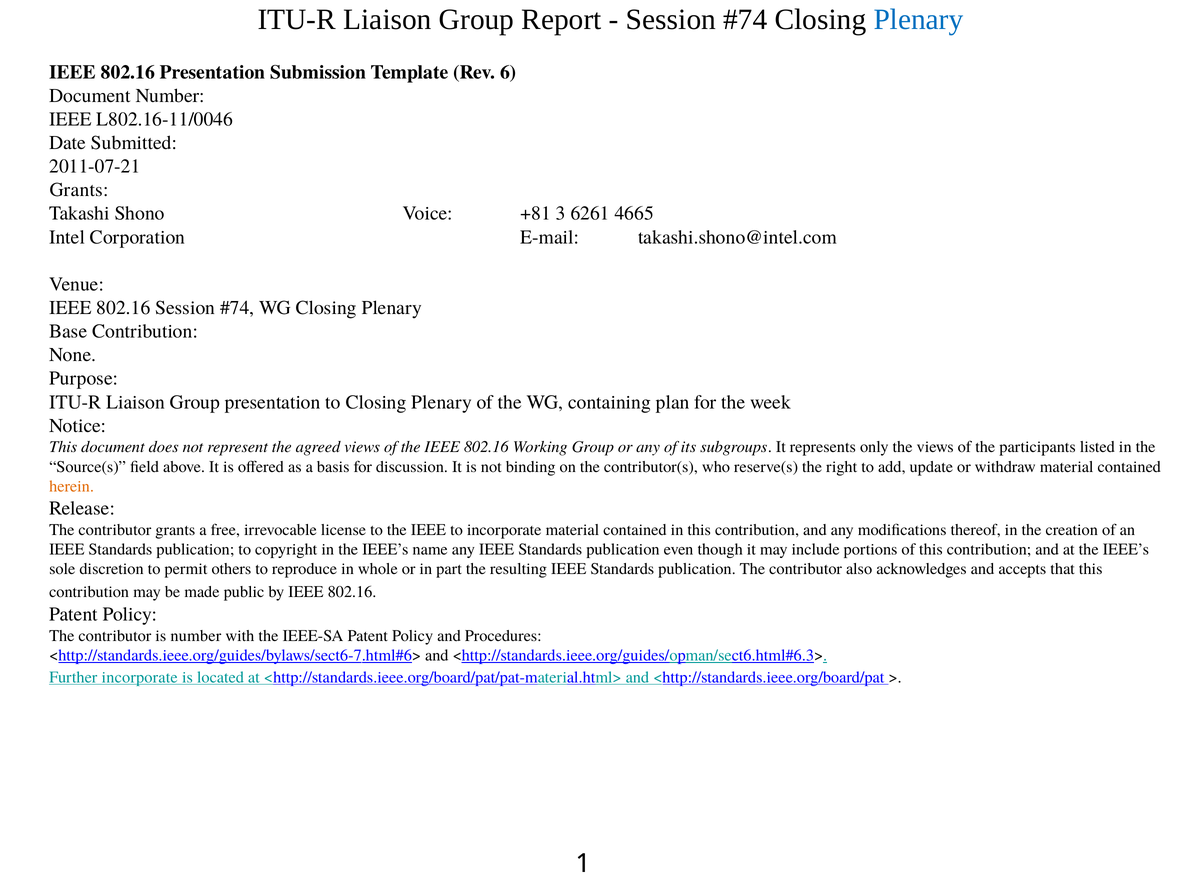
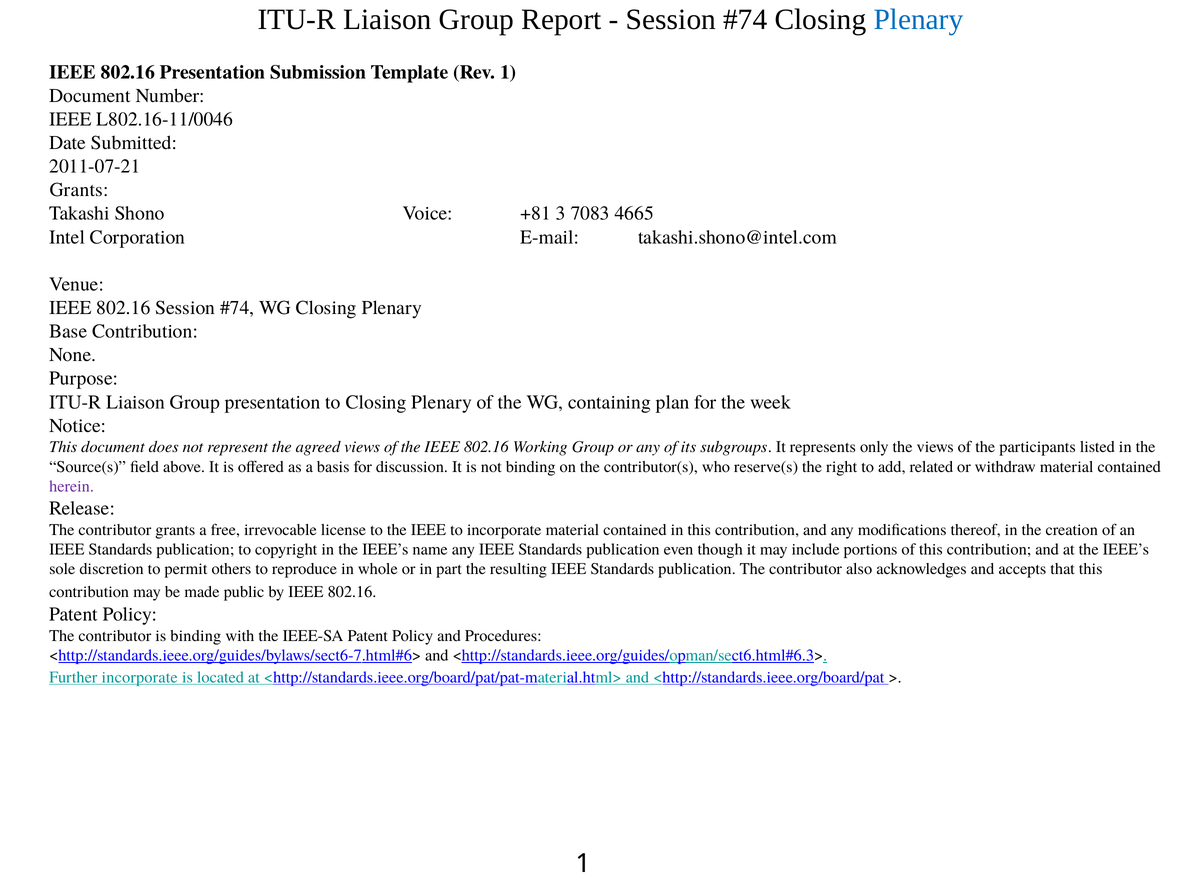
6: 6 -> 1
6261: 6261 -> 7083
update: update -> related
herein colour: orange -> purple
is number: number -> binding
